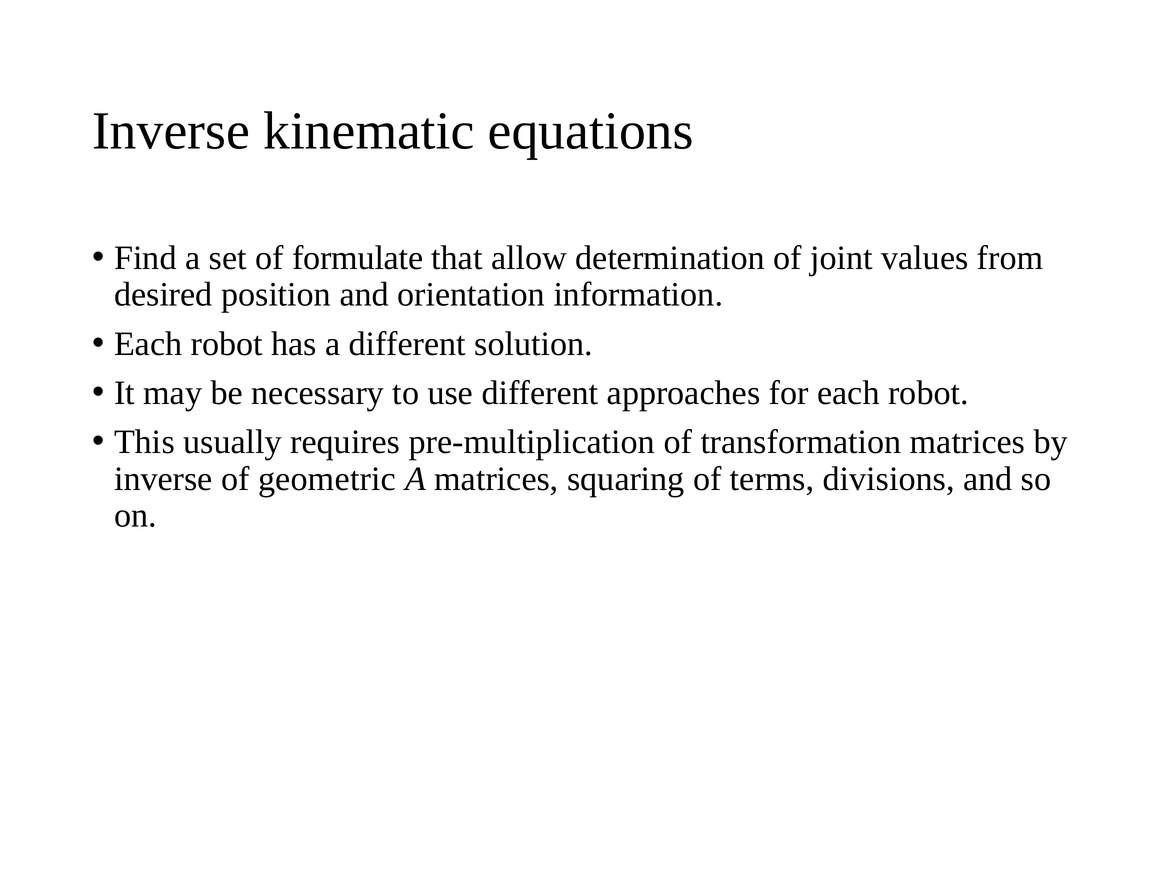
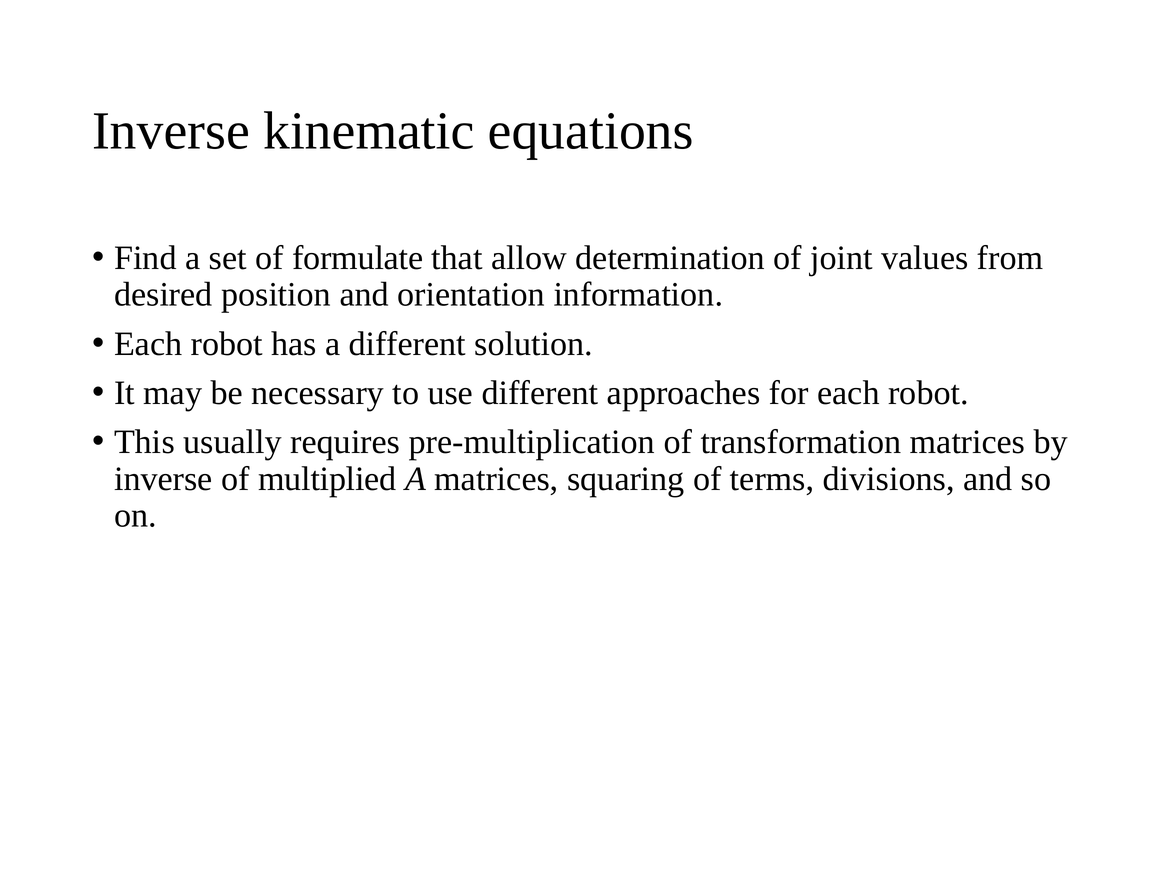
geometric: geometric -> multiplied
